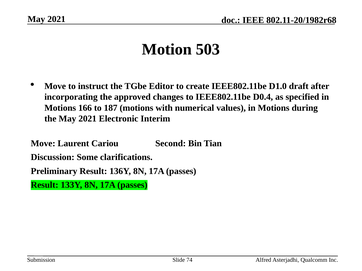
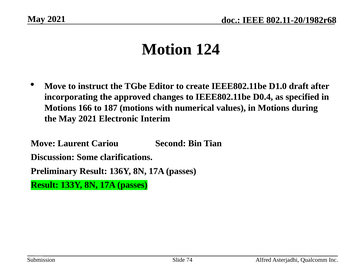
503: 503 -> 124
